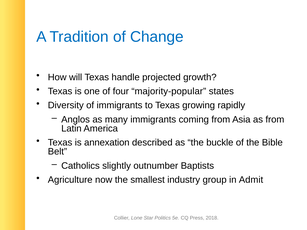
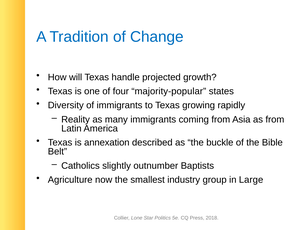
Anglos: Anglos -> Reality
Admit: Admit -> Large
